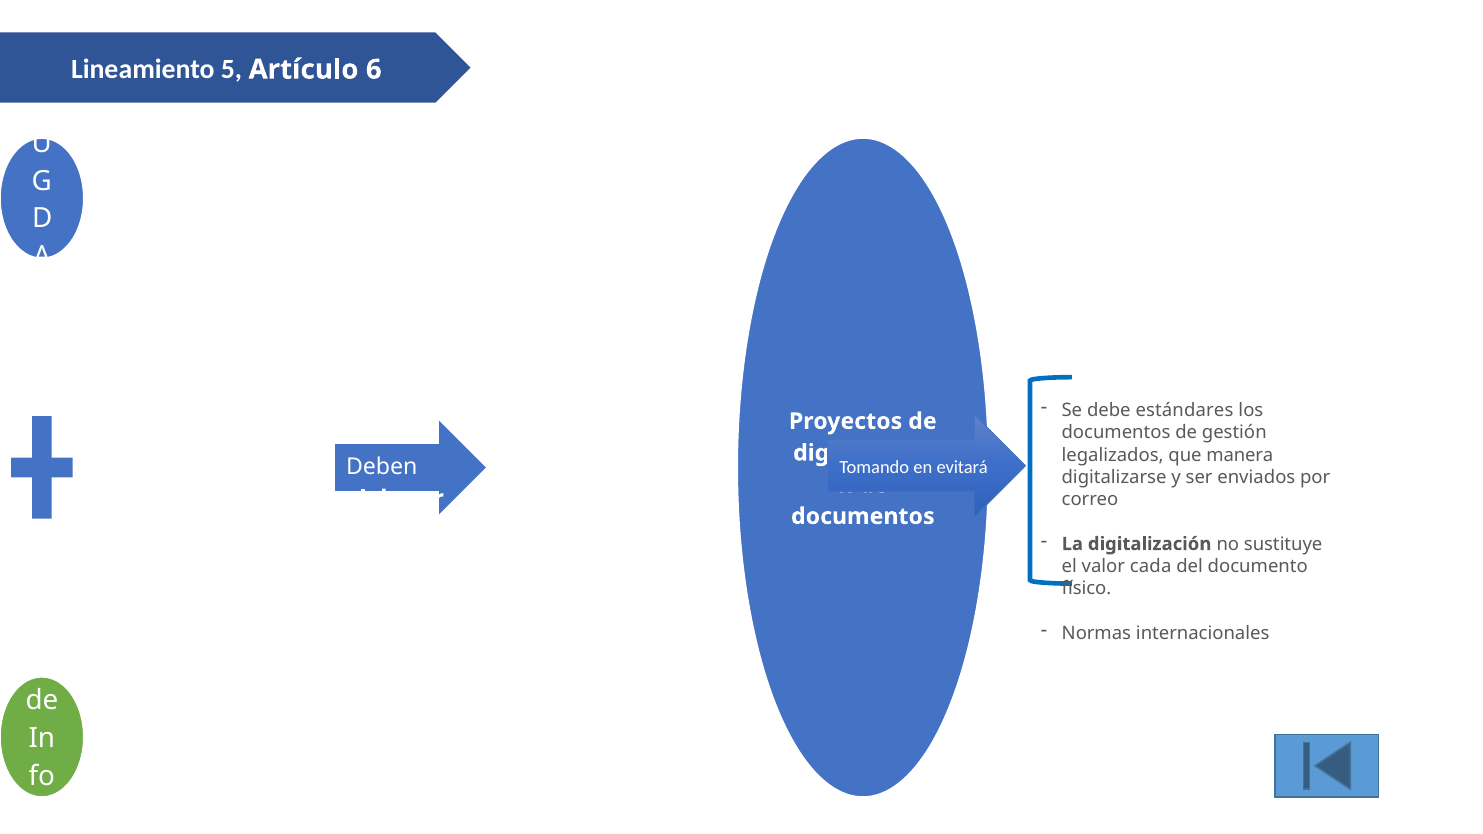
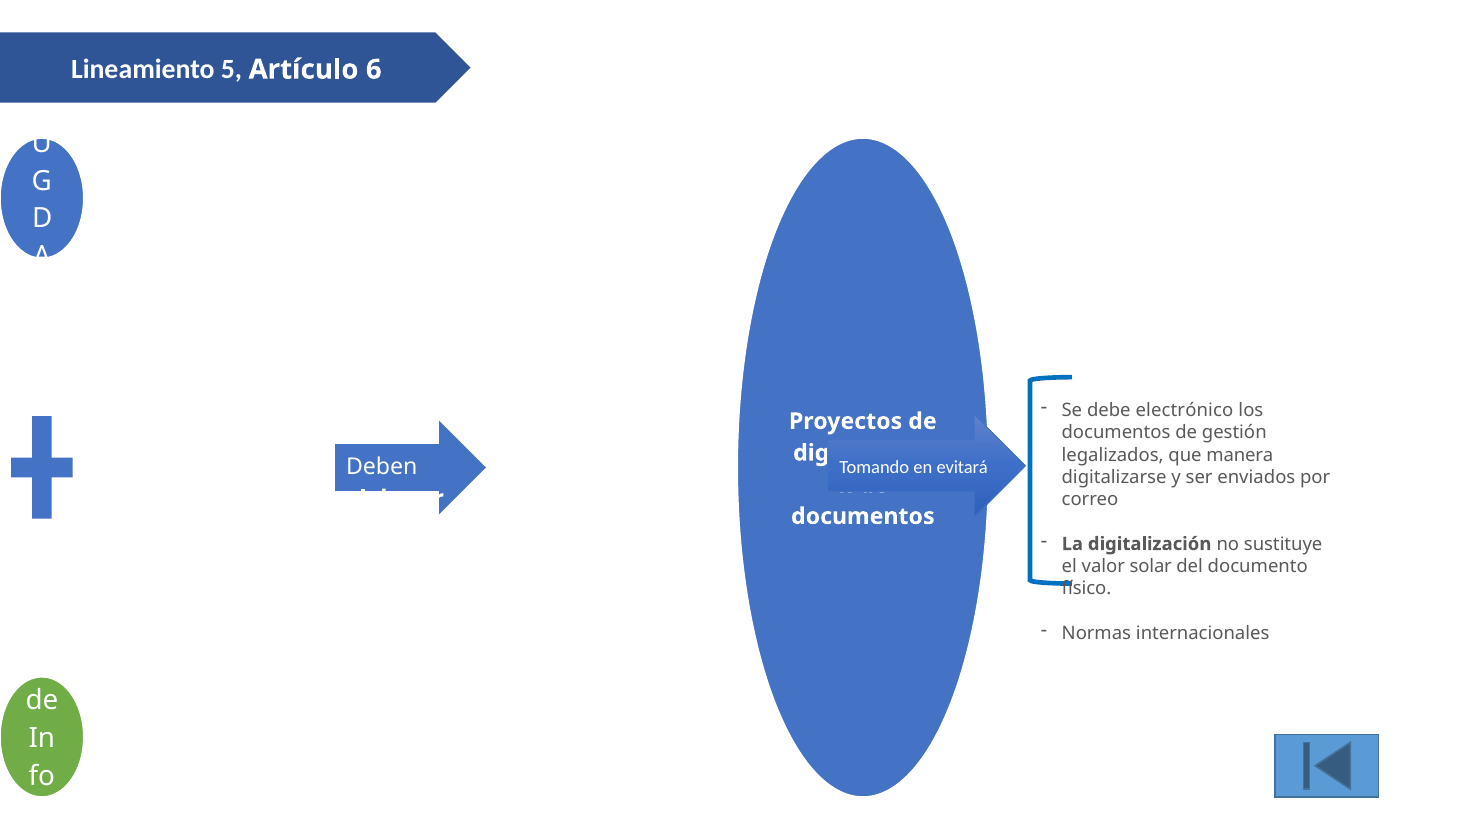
estándares: estándares -> electrónico
cada: cada -> solar
